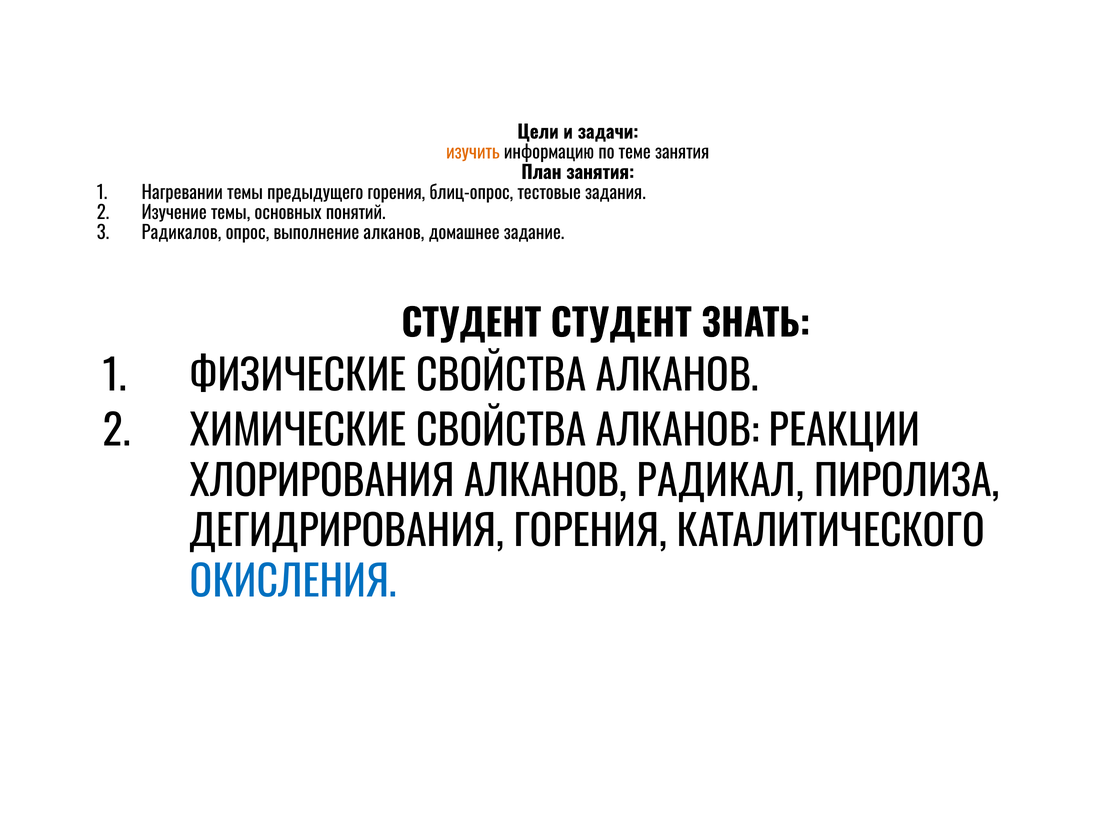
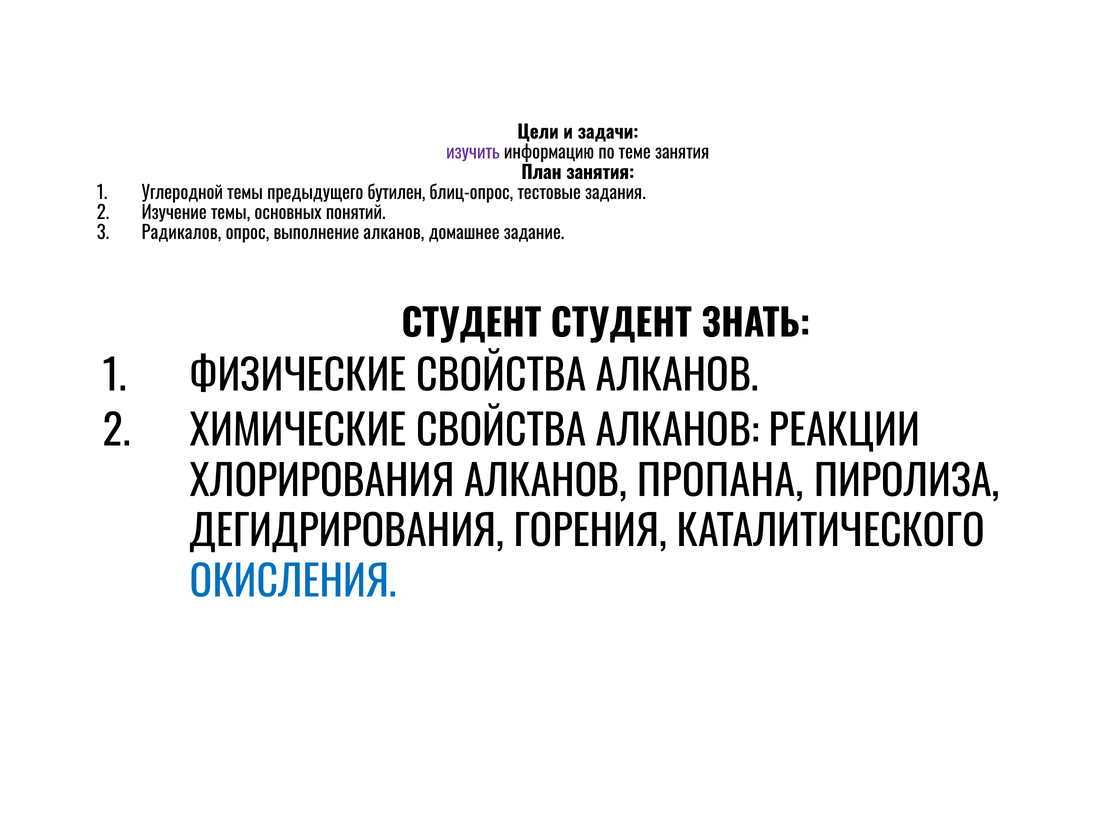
изучить colour: orange -> purple
Нагревании: Нагревании -> Углеродной
предыдущего горения: горения -> бутилен
РАДИКАЛ: РАДИКАЛ -> ПРОПАНА
